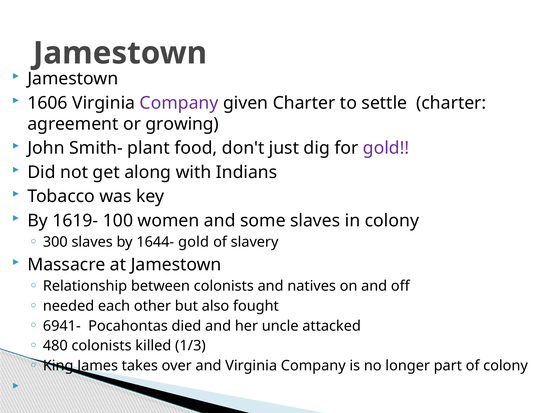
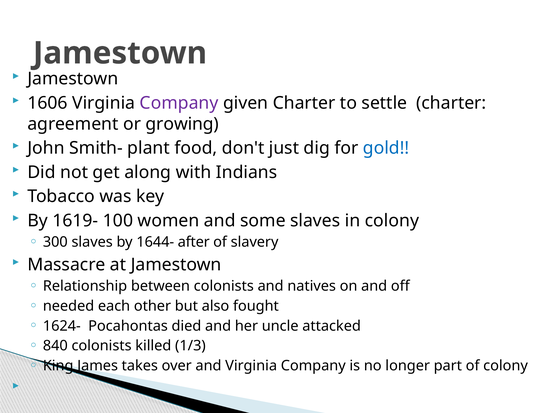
gold at (386, 148) colour: purple -> blue
1644- gold: gold -> after
6941-: 6941- -> 1624-
480: 480 -> 840
